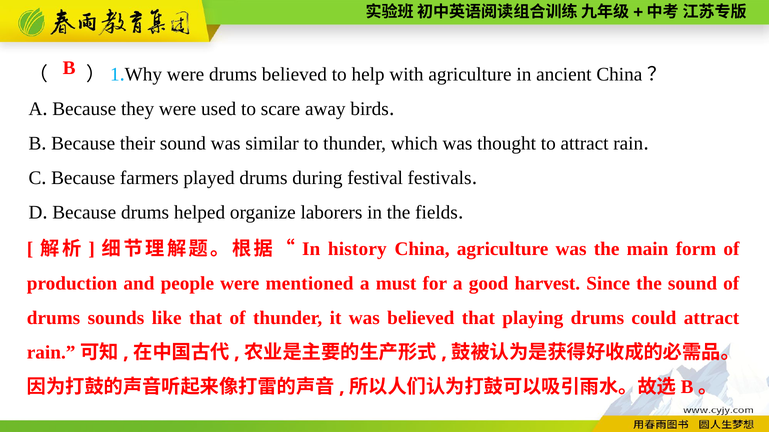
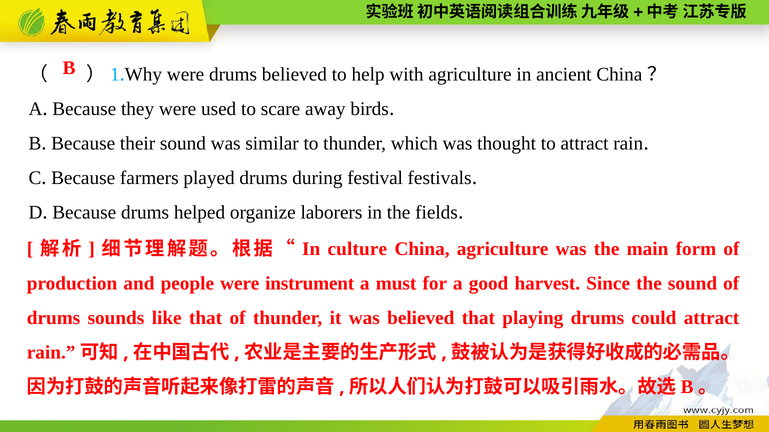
history: history -> culture
mentioned: mentioned -> instrument
